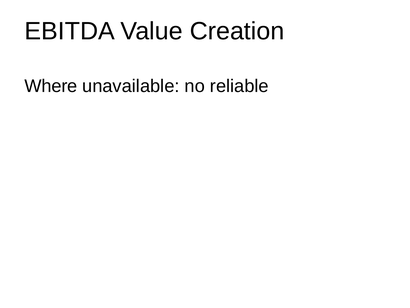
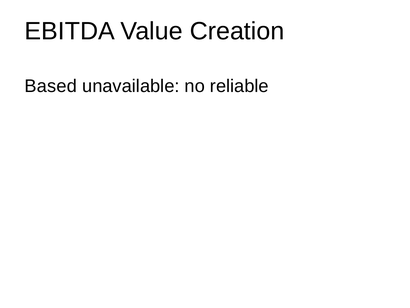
Where: Where -> Based
